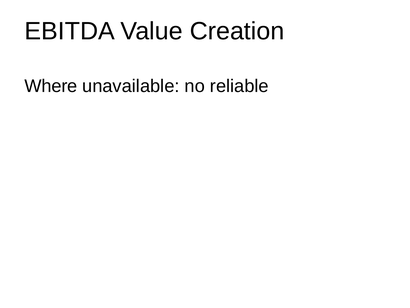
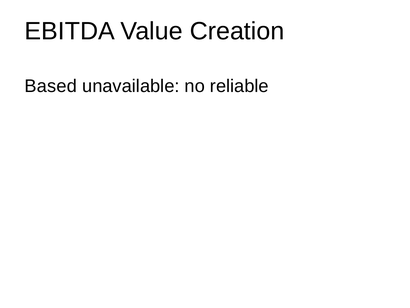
Where: Where -> Based
